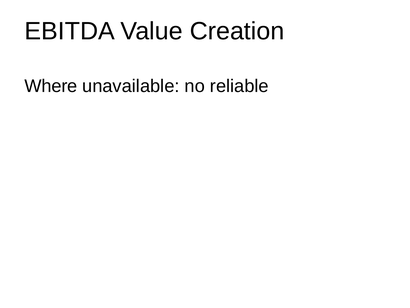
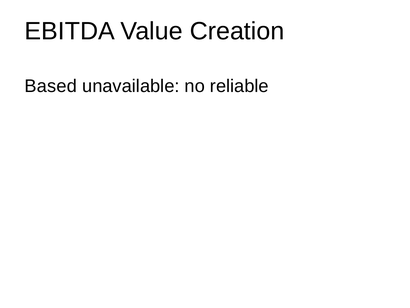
Where: Where -> Based
